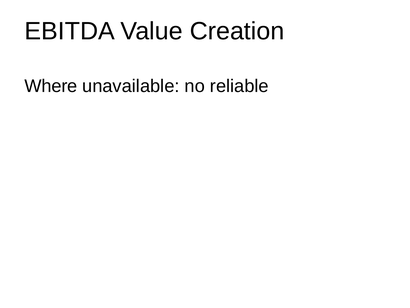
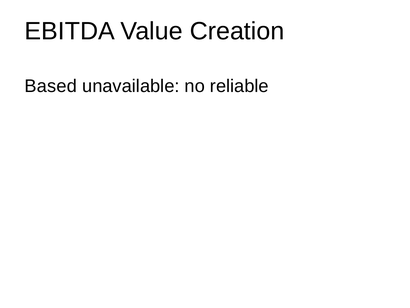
Where: Where -> Based
